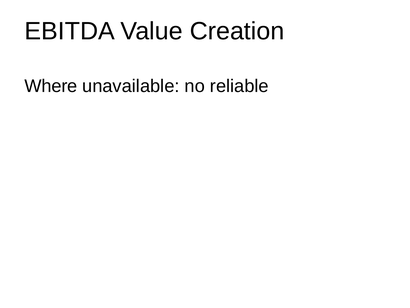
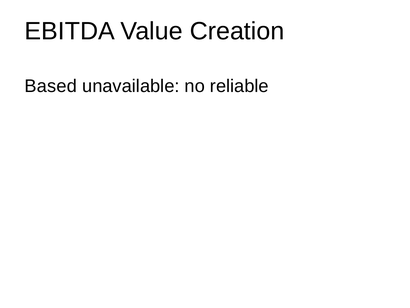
Where: Where -> Based
